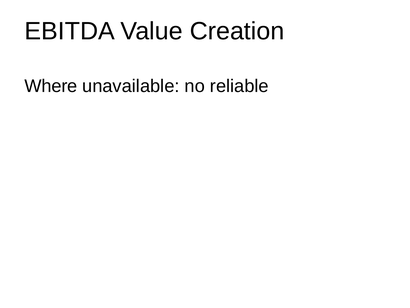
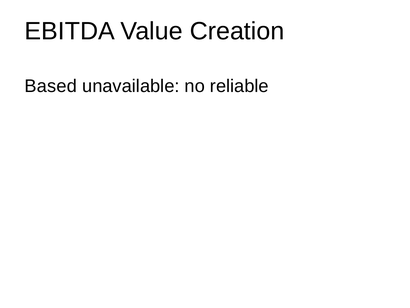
Where: Where -> Based
